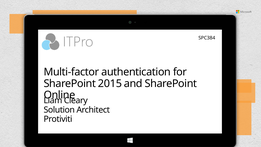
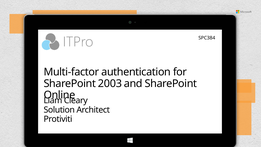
2015: 2015 -> 2003
